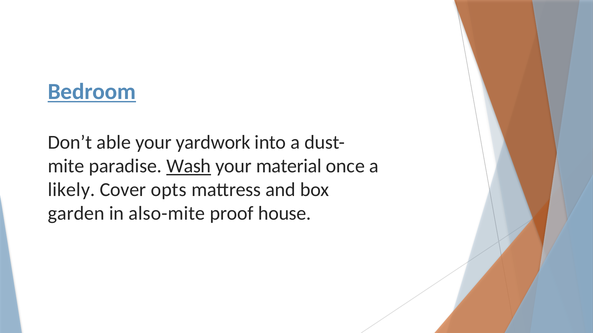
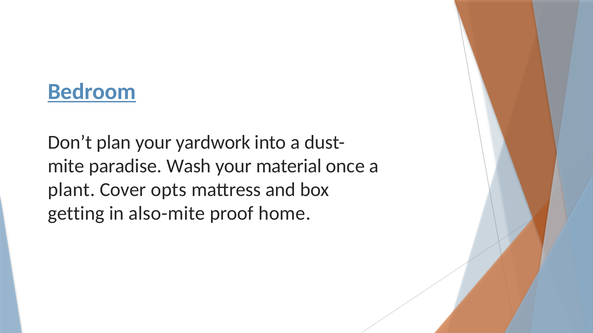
able: able -> plan
Wash underline: present -> none
likely: likely -> plant
garden: garden -> getting
house: house -> home
